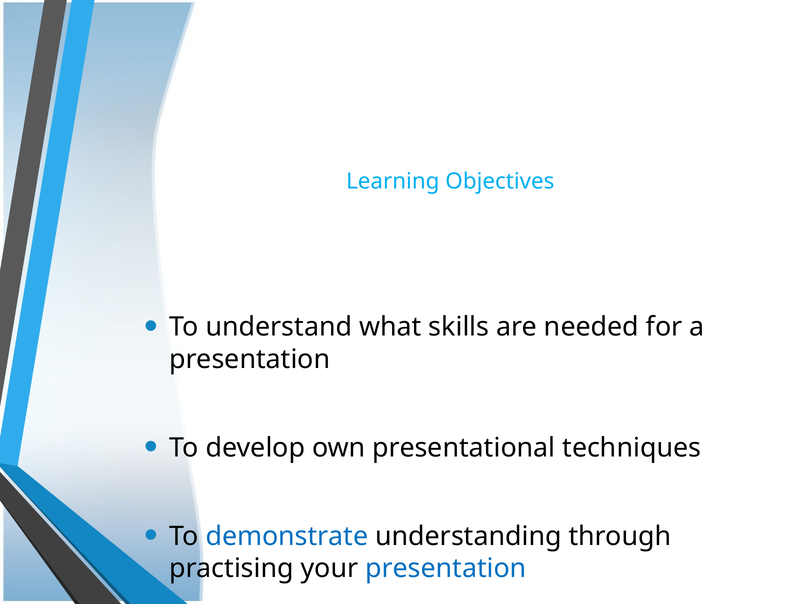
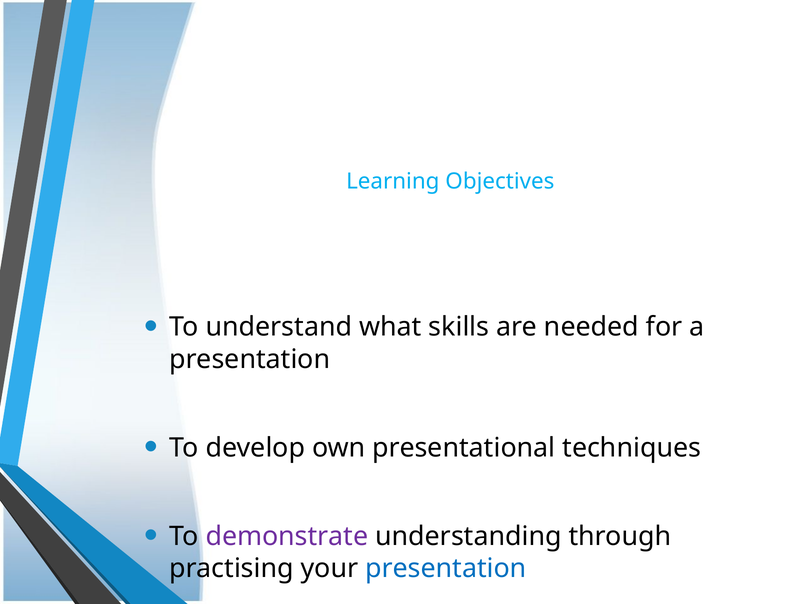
demonstrate colour: blue -> purple
